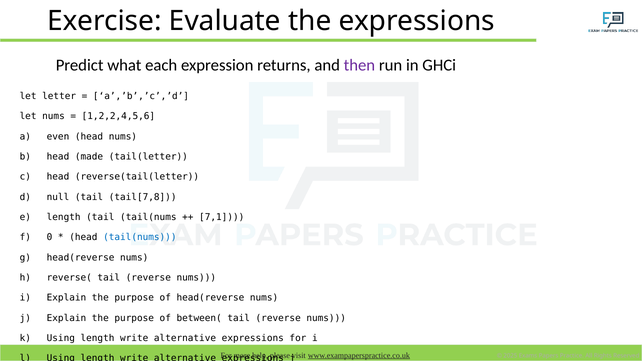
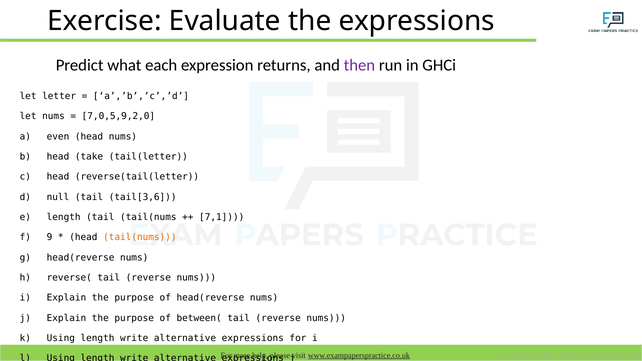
1,2,2,4,5,6: 1,2,2,4,5,6 -> 7,0,5,9,2,0
made: made -> take
tail[7,8: tail[7,8 -> tail[3,6
0: 0 -> 9
tail(nums at (140, 237) colour: blue -> orange
